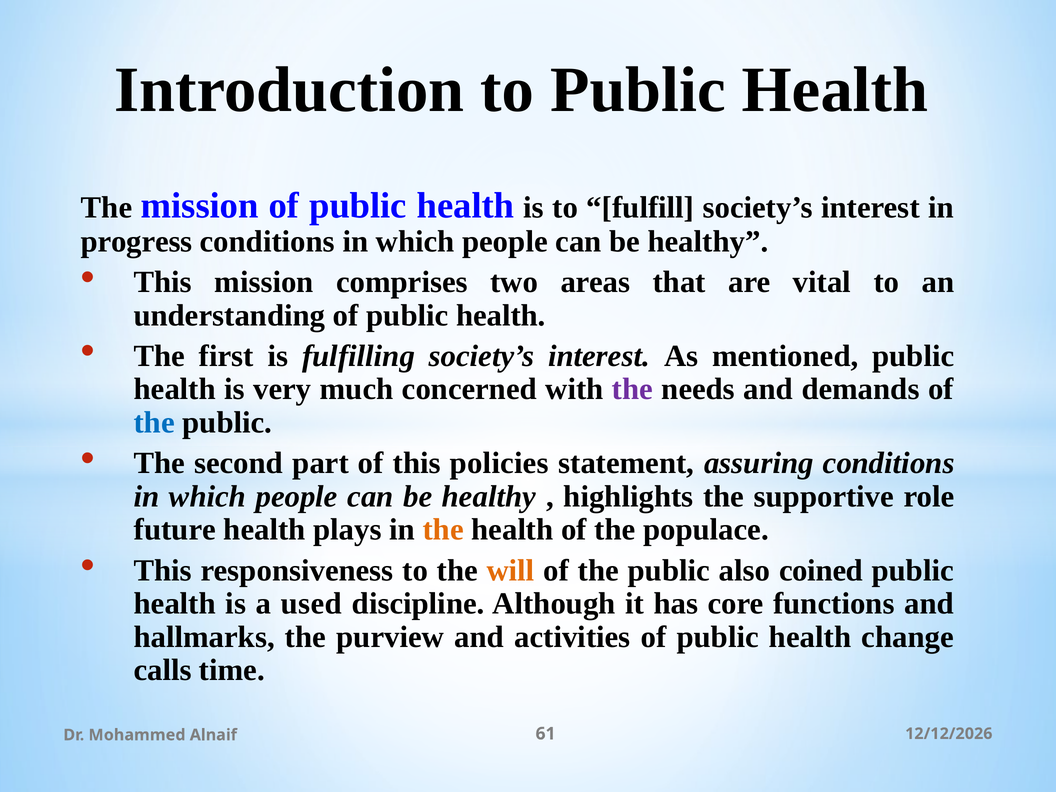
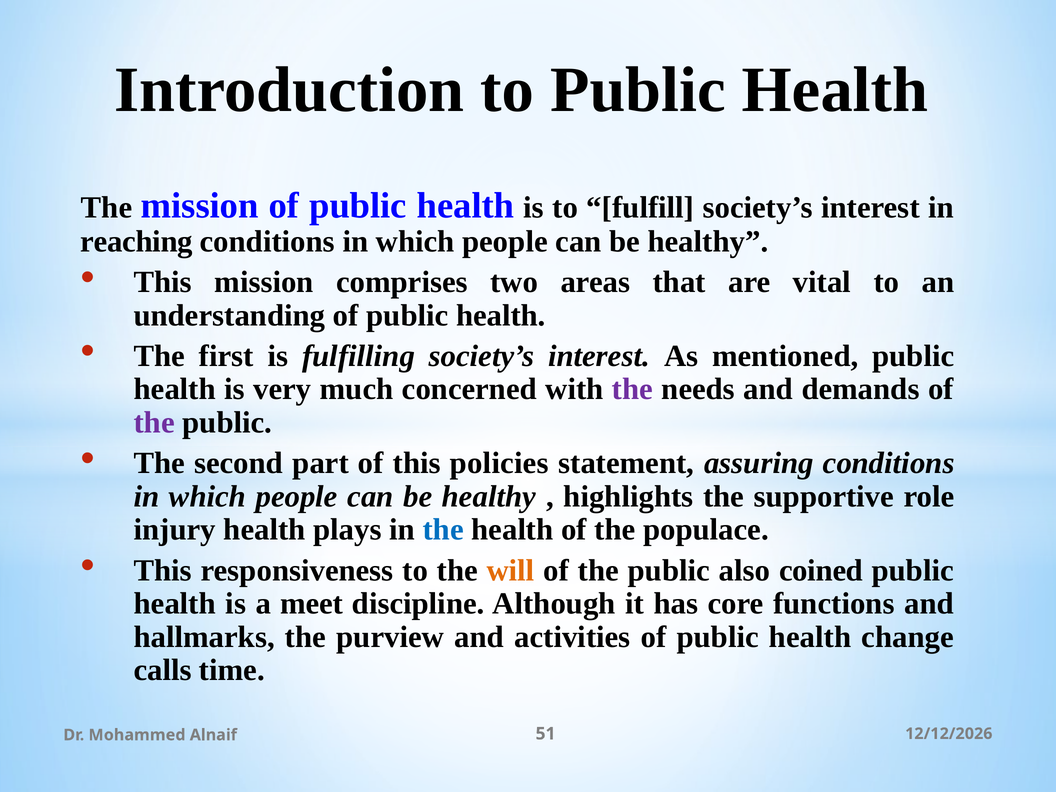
progress: progress -> reaching
the at (154, 423) colour: blue -> purple
future: future -> injury
the at (443, 530) colour: orange -> blue
used: used -> meet
61: 61 -> 51
